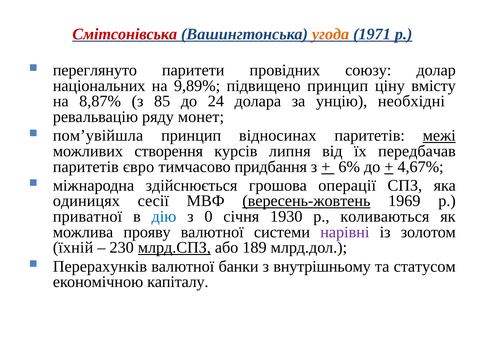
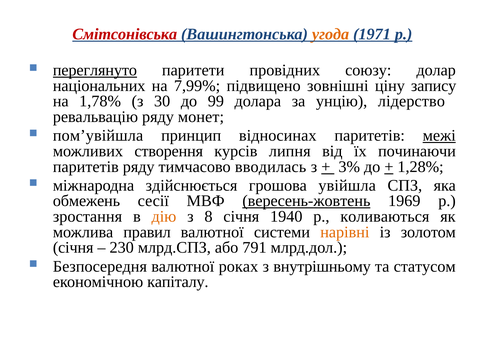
переглянуто underline: none -> present
9,89%: 9,89% -> 7,99%
підвищено принцип: принцип -> зовнішні
вмісту: вмісту -> запису
8,87%: 8,87% -> 1,78%
85: 85 -> 30
24: 24 -> 99
необхідні: необхідні -> лідерство
передбачав: передбачав -> починаючи
паритетів євро: євро -> ряду
придбання: придбання -> вводилась
6%: 6% -> 3%
4,67%: 4,67% -> 1,28%
операції: операції -> увійшла
одиницях: одиницях -> обмежень
приватної: приватної -> зростання
дію colour: blue -> orange
0: 0 -> 8
1930: 1930 -> 1940
прояву: прояву -> правил
нарівні colour: purple -> orange
їхній at (73, 247): їхній -> січня
млрд.СПЗ underline: present -> none
189: 189 -> 791
Перерахунків: Перерахунків -> Безпосередня
банки: банки -> роках
